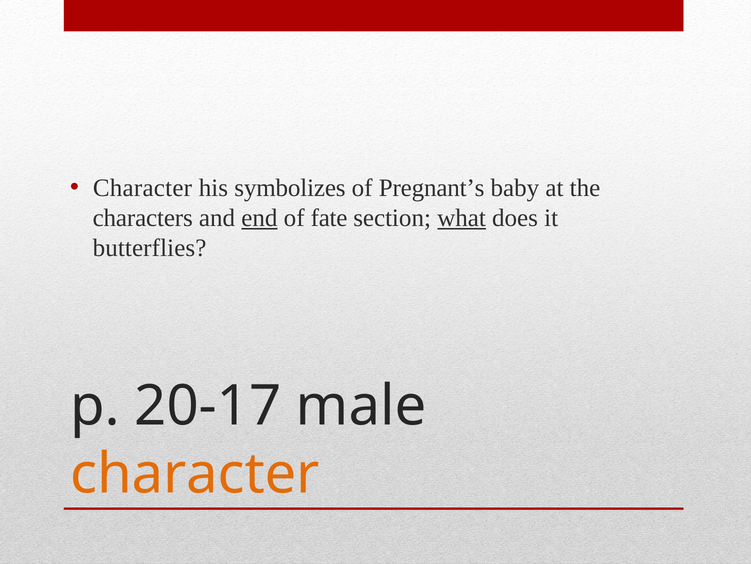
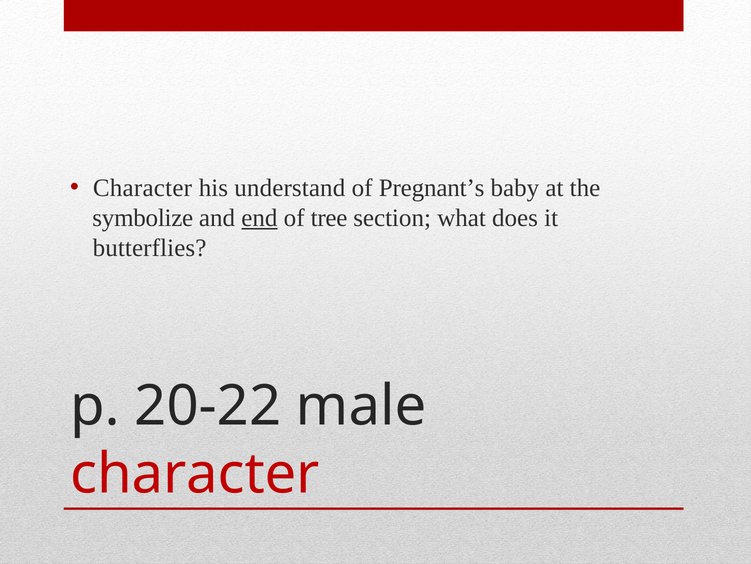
symbolizes: symbolizes -> understand
characters: characters -> symbolize
fate: fate -> tree
what underline: present -> none
20-17: 20-17 -> 20-22
character at (195, 473) colour: orange -> red
